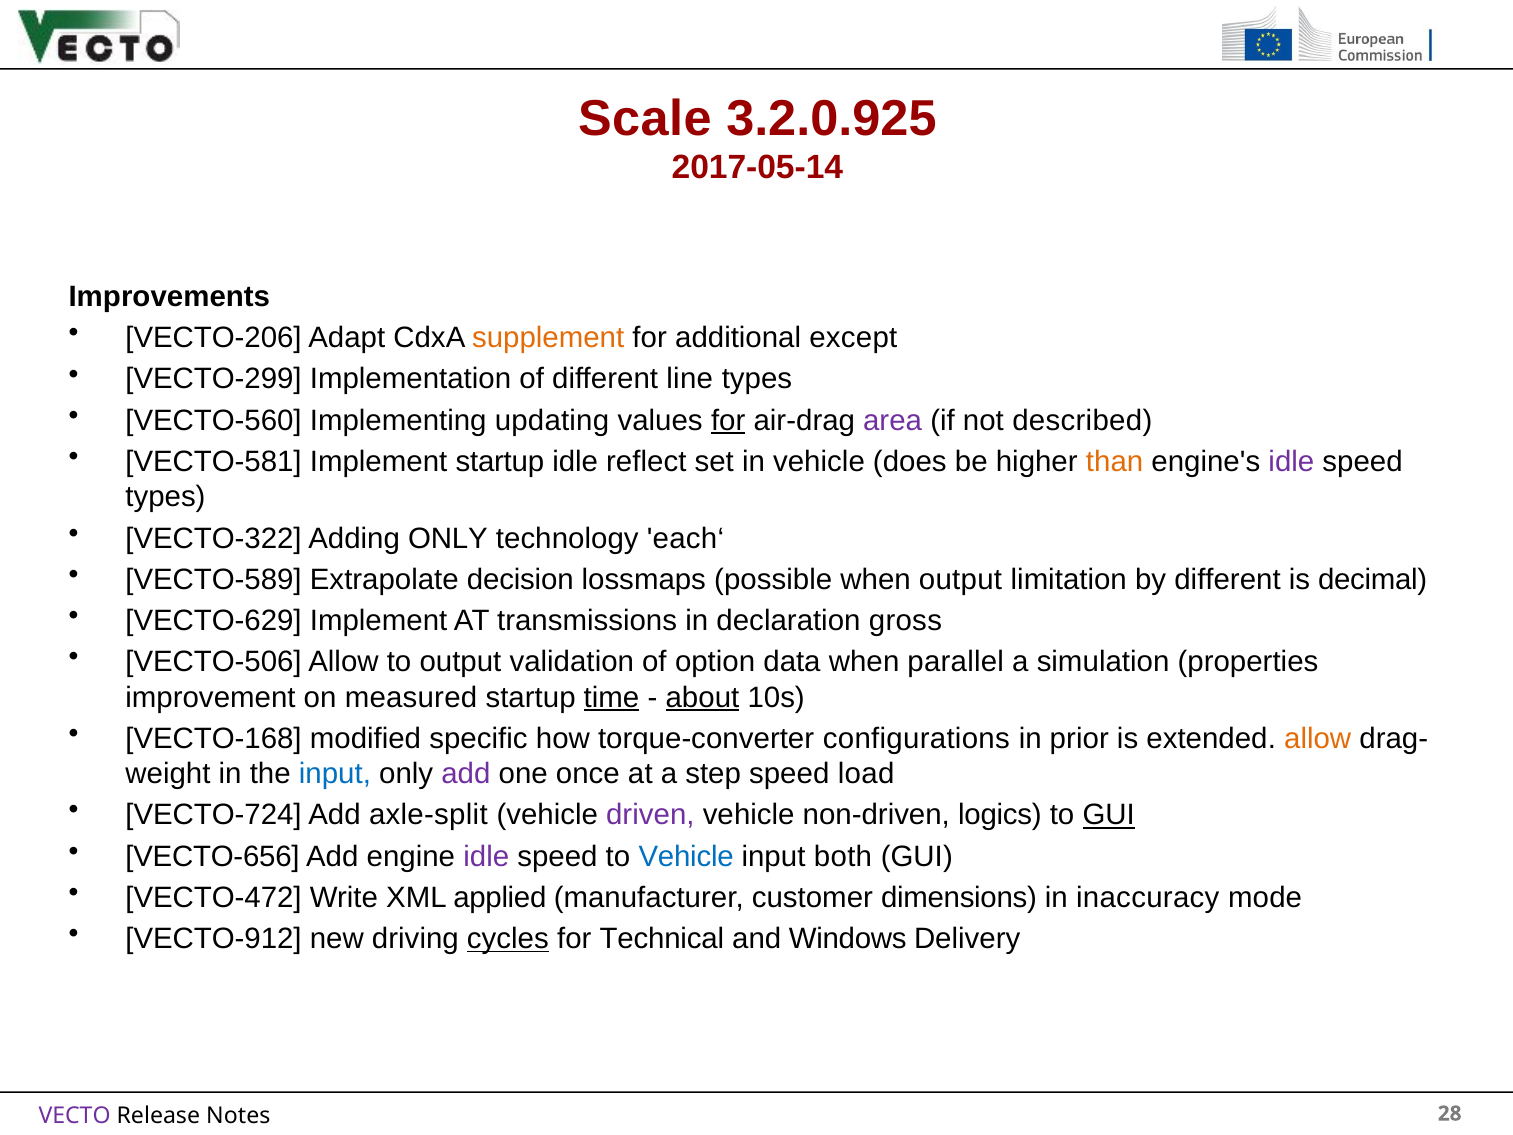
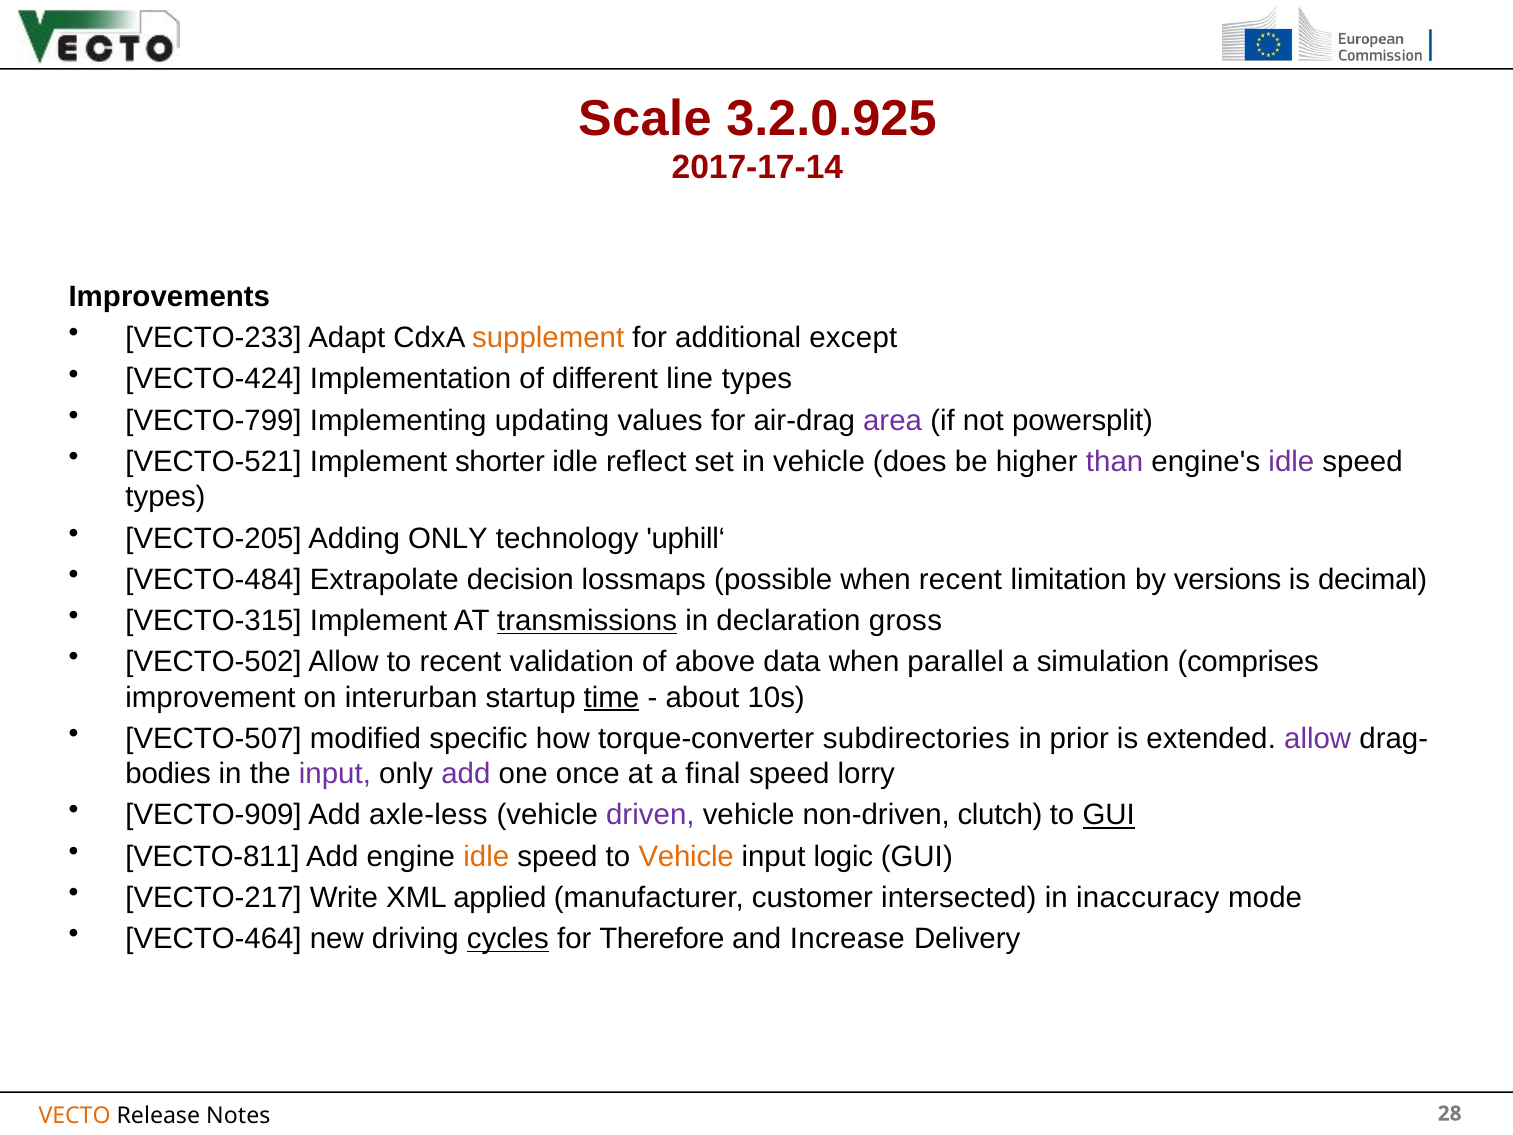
2017-05-14: 2017-05-14 -> 2017-17-14
VECTO-206: VECTO-206 -> VECTO-233
VECTO-299: VECTO-299 -> VECTO-424
VECTO-560: VECTO-560 -> VECTO-799
for at (728, 420) underline: present -> none
described: described -> powersplit
VECTO-581: VECTO-581 -> VECTO-521
Implement startup: startup -> shorter
than colour: orange -> purple
VECTO-322: VECTO-322 -> VECTO-205
each‘: each‘ -> uphill‘
VECTO-589: VECTO-589 -> VECTO-484
when output: output -> recent
by different: different -> versions
VECTO-629: VECTO-629 -> VECTO-315
transmissions underline: none -> present
VECTO-506: VECTO-506 -> VECTO-502
to output: output -> recent
option: option -> above
properties: properties -> comprises
measured: measured -> interurban
about underline: present -> none
VECTO-168: VECTO-168 -> VECTO-507
configurations: configurations -> subdirectories
allow at (1318, 738) colour: orange -> purple
weight: weight -> bodies
input at (335, 774) colour: blue -> purple
step: step -> final
load: load -> lorry
VECTO-724: VECTO-724 -> VECTO-909
axle-split: axle-split -> axle-less
logics: logics -> clutch
VECTO-656: VECTO-656 -> VECTO-811
idle at (486, 856) colour: purple -> orange
Vehicle at (686, 856) colour: blue -> orange
both: both -> logic
VECTO-472: VECTO-472 -> VECTO-217
dimensions: dimensions -> intersected
VECTO-912: VECTO-912 -> VECTO-464
Technical: Technical -> Therefore
Windows: Windows -> Increase
VECTO colour: purple -> orange
